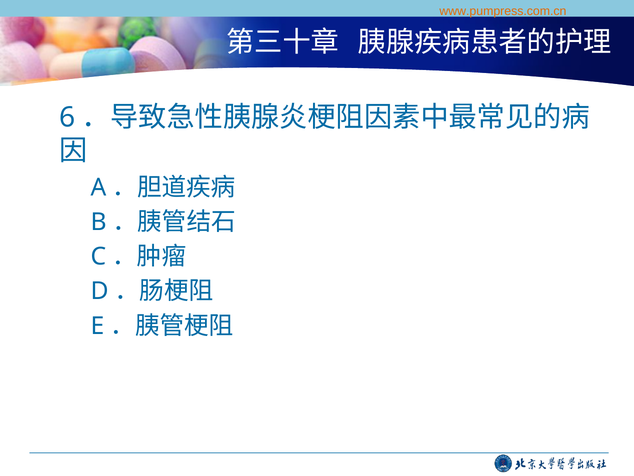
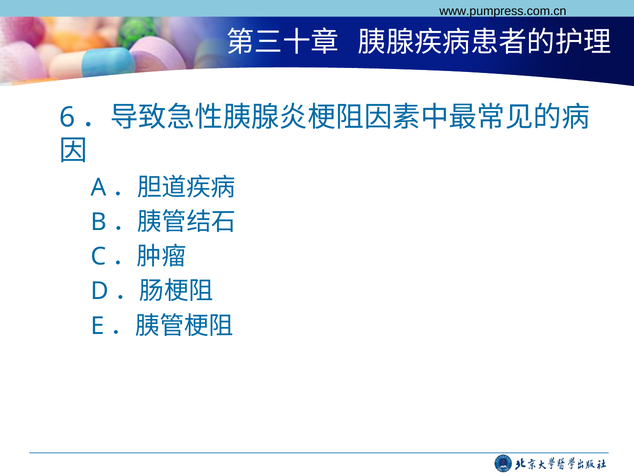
www.pumpress.com.cn colour: orange -> black
